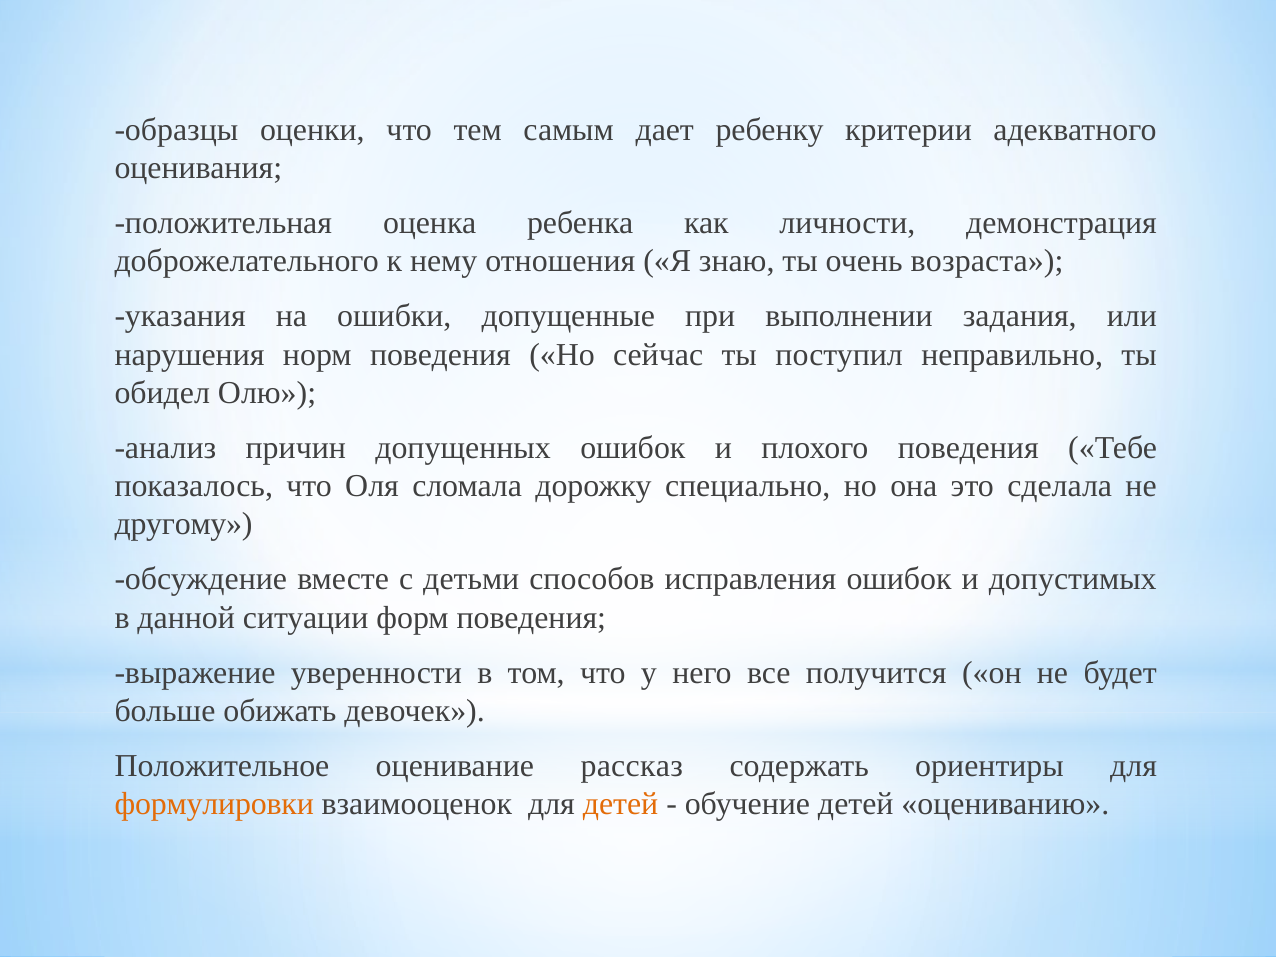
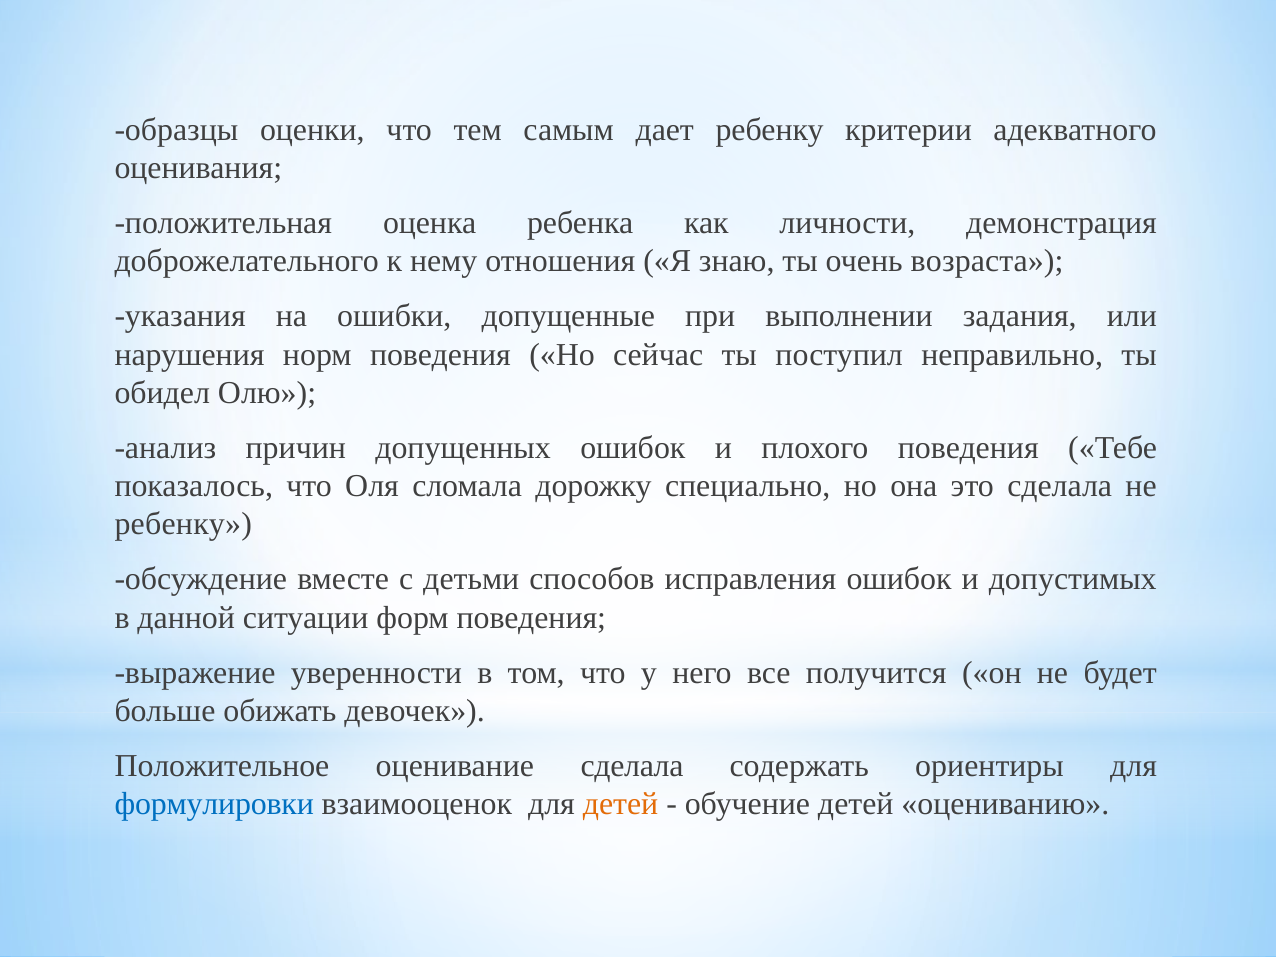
другому at (184, 524): другому -> ребенку
оценивание рассказ: рассказ -> сделала
формулировки colour: orange -> blue
